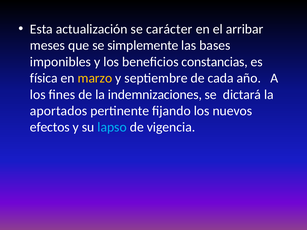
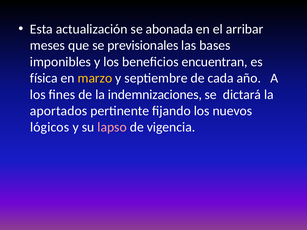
carácter: carácter -> abonada
simplemente: simplemente -> previsionales
constancias: constancias -> encuentran
efectos: efectos -> lógicos
lapso colour: light blue -> pink
